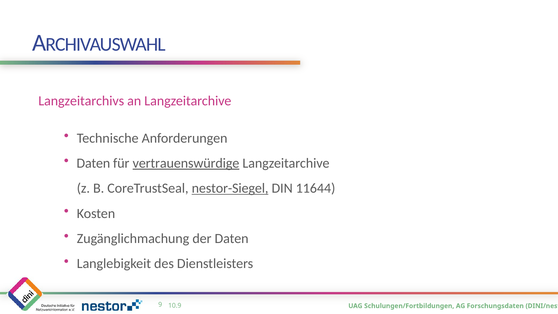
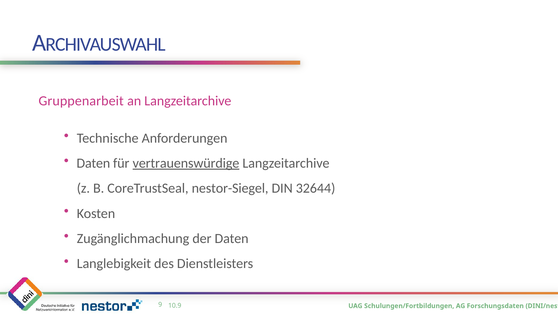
Langzeitarchivs: Langzeitarchivs -> Gruppenarbeit
nestor-Siegel underline: present -> none
11644: 11644 -> 32644
